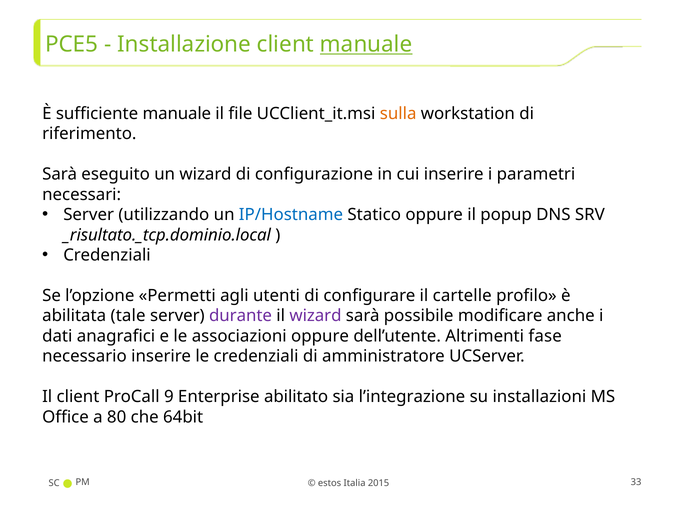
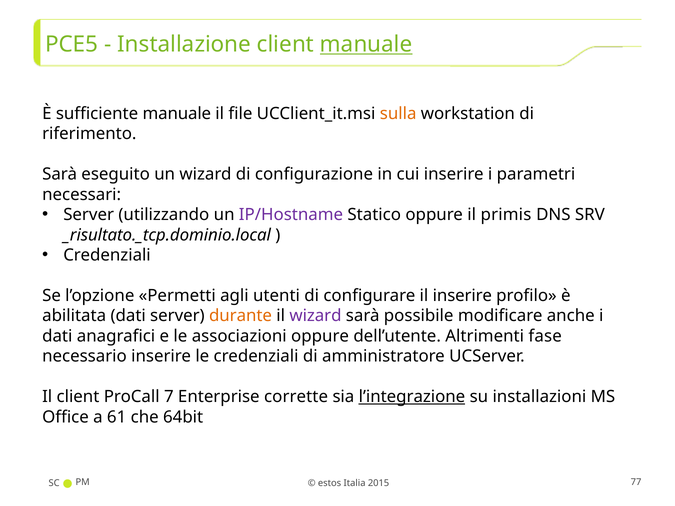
IP/Hostname colour: blue -> purple
popup: popup -> primis
il cartelle: cartelle -> inserire
abilitata tale: tale -> dati
durante colour: purple -> orange
9: 9 -> 7
abilitato: abilitato -> corrette
l’integrazione underline: none -> present
80: 80 -> 61
33: 33 -> 77
